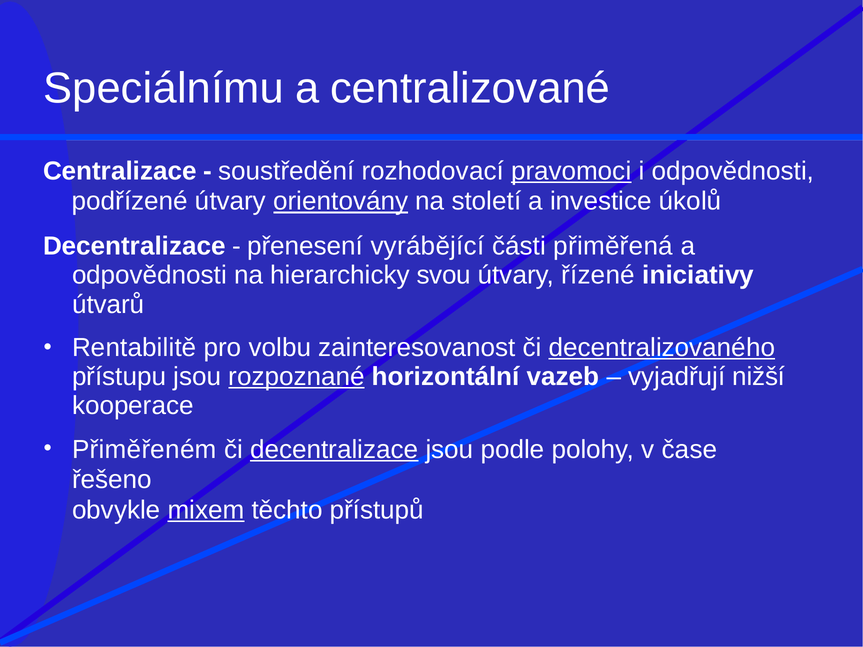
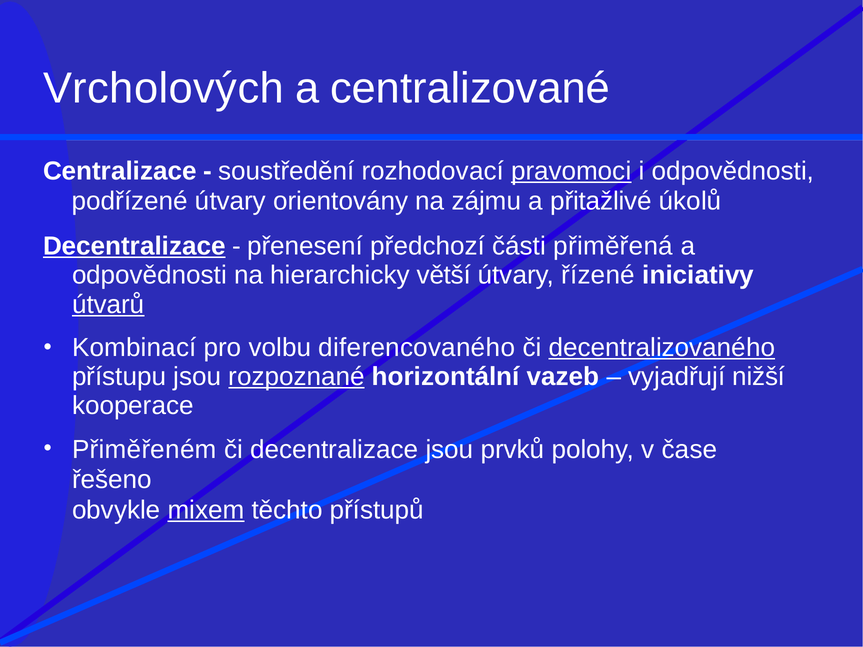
Speciálnímu: Speciálnímu -> Vrcholových
orientovány underline: present -> none
století: století -> zájmu
investice: investice -> přitažlivé
Decentralizace at (134, 246) underline: none -> present
vyrábějící: vyrábějící -> předchozí
svou: svou -> větší
útvarů underline: none -> present
Rentabilitě: Rentabilitě -> Kombinací
zainteresovanost: zainteresovanost -> diferencovaného
decentralizace at (334, 450) underline: present -> none
podle: podle -> prvků
